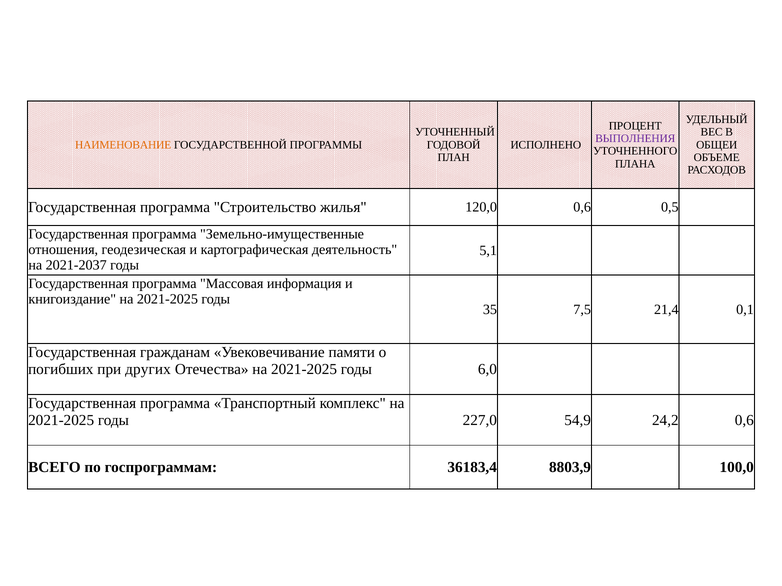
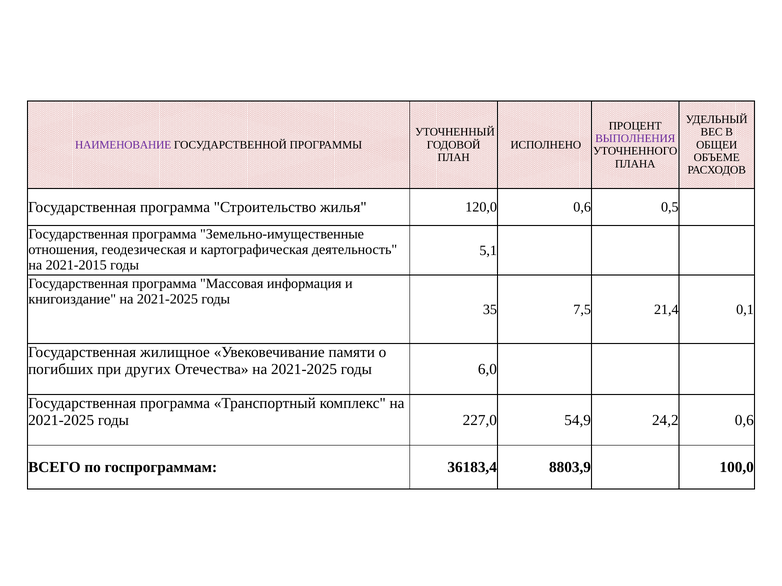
НАИМЕНОВАНИЕ colour: orange -> purple
2021-2037: 2021-2037 -> 2021-2015
гражданам: гражданам -> жилищное
